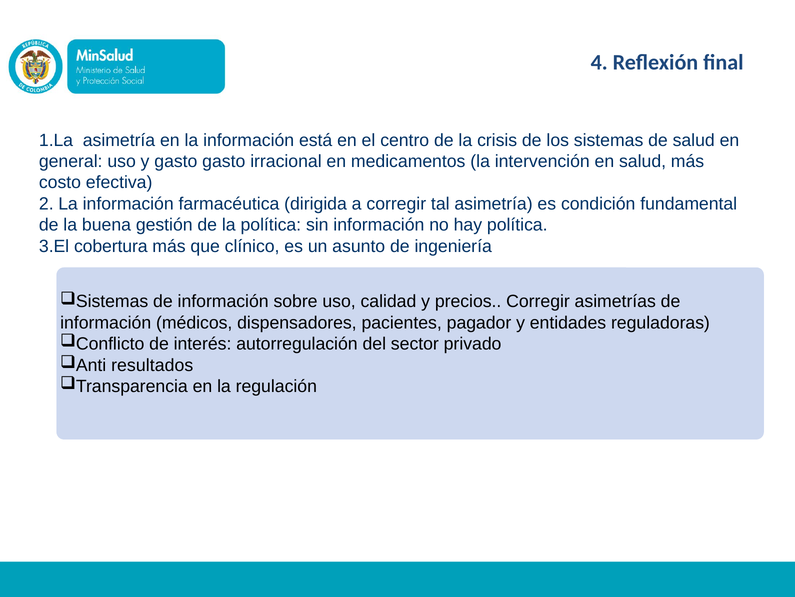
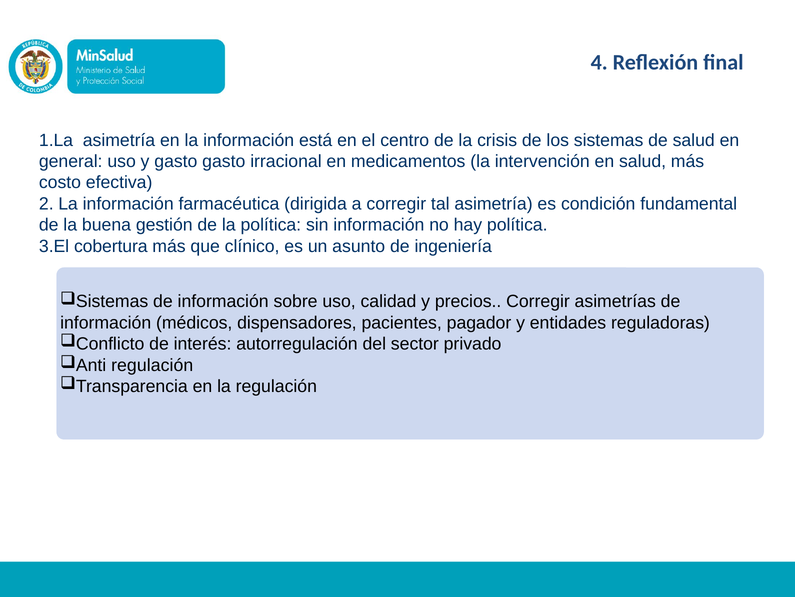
resultados at (152, 365): resultados -> regulación
